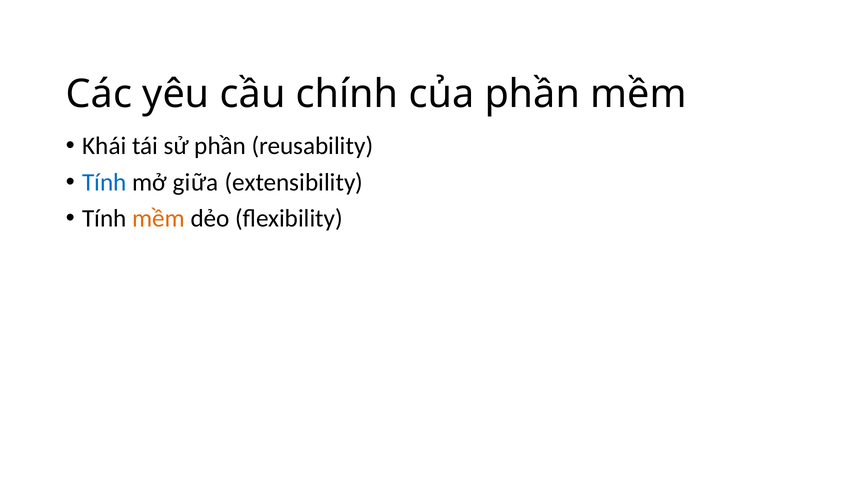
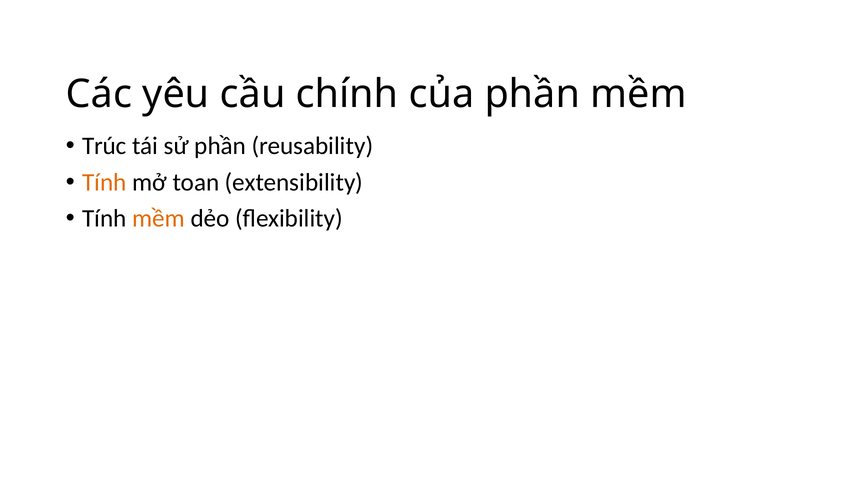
Khái: Khái -> Trúc
Tính at (104, 182) colour: blue -> orange
giữa: giữa -> toan
